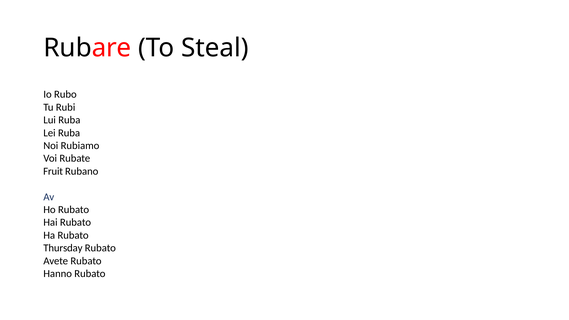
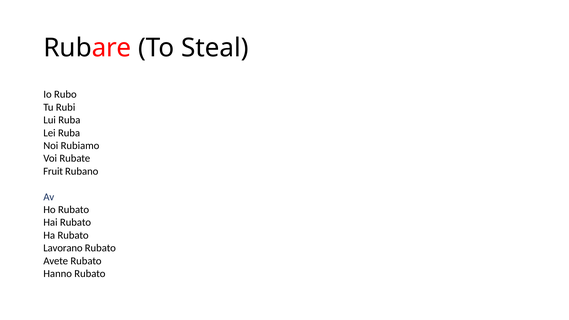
Thursday: Thursday -> Lavorano
